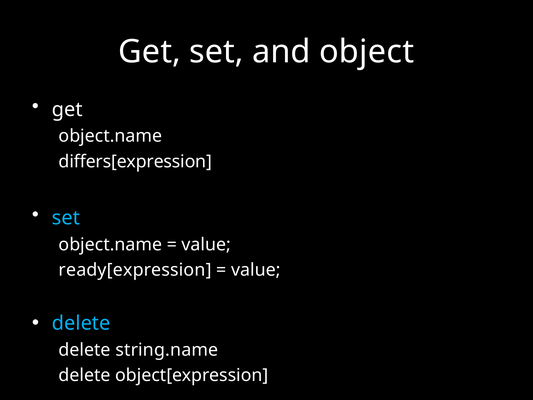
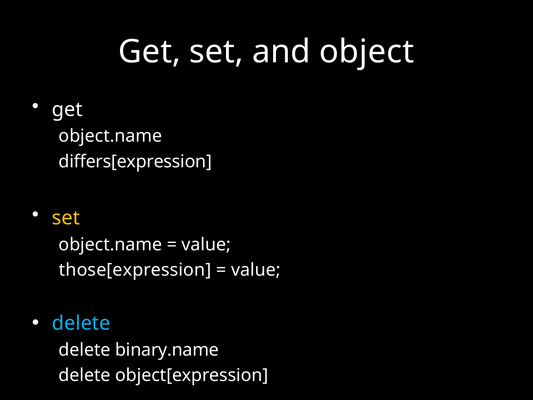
set at (66, 218) colour: light blue -> yellow
ready[expression: ready[expression -> those[expression
string.name: string.name -> binary.name
